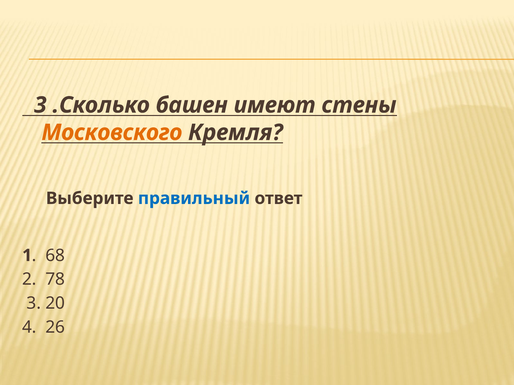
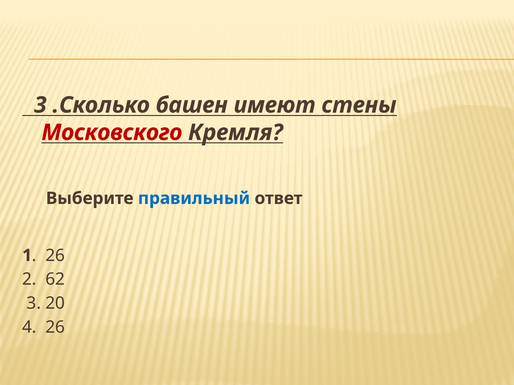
Московского colour: orange -> red
68 at (55, 256): 68 -> 26
78: 78 -> 62
